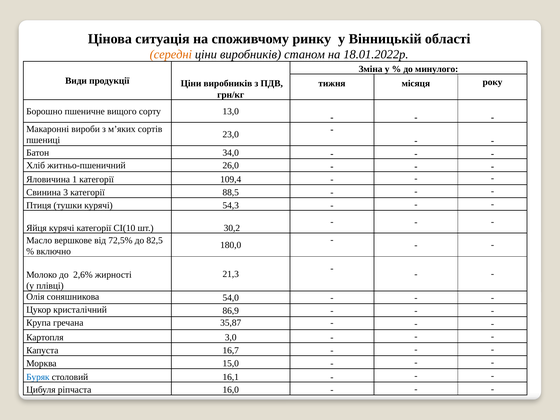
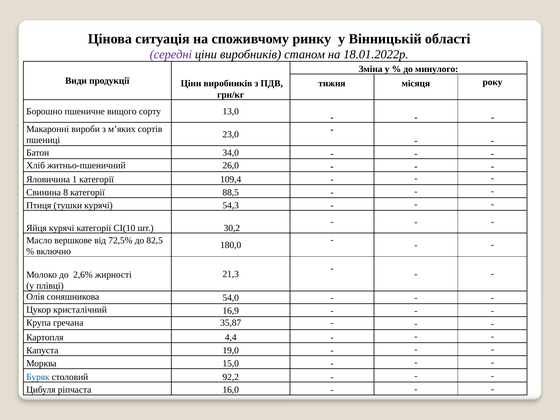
середні colour: orange -> purple
3: 3 -> 8
86,9: 86,9 -> 16,9
3,0: 3,0 -> 4,4
16,7: 16,7 -> 19,0
16,1: 16,1 -> 92,2
